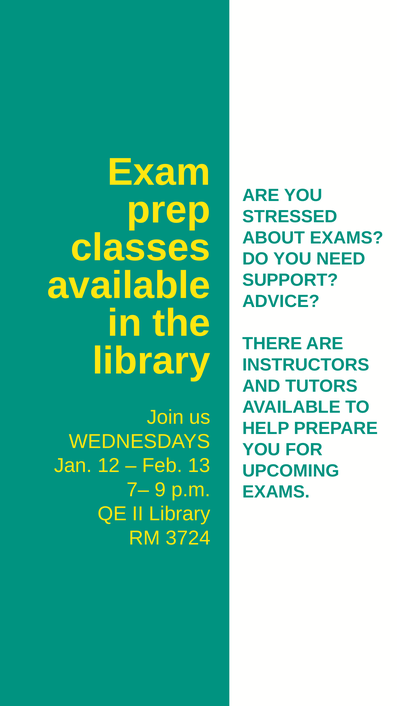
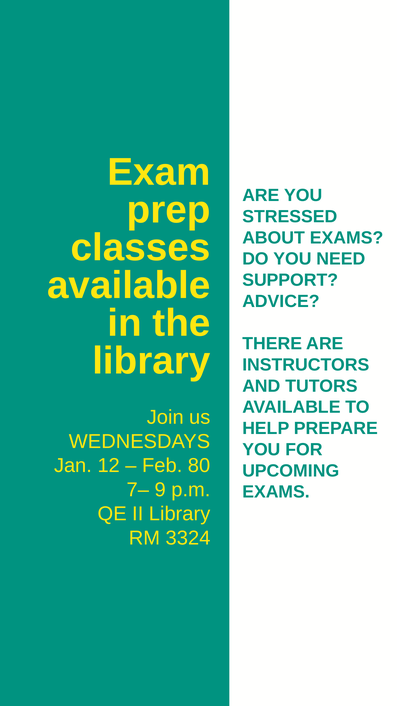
13: 13 -> 80
3724: 3724 -> 3324
